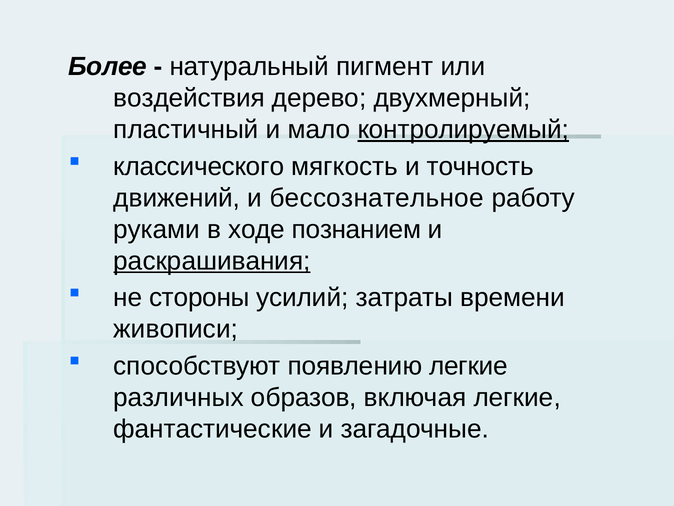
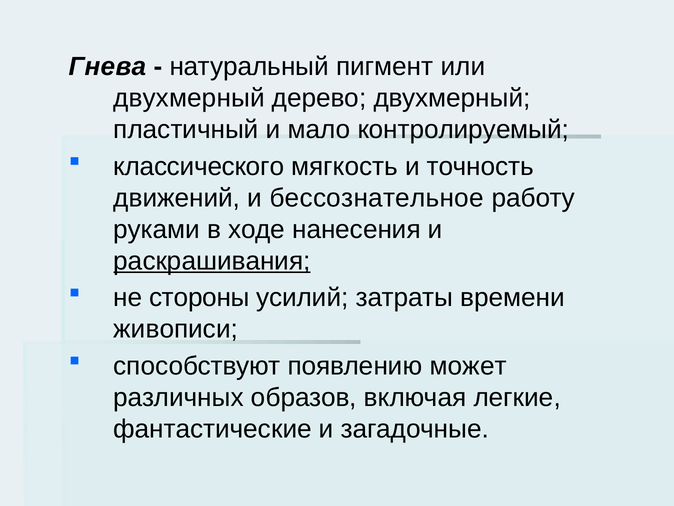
Более: Более -> Гнева
воздействия at (189, 98): воздействия -> двухмерный
контролируемый underline: present -> none
познанием: познанием -> нанесения
появлению легкие: легкие -> может
